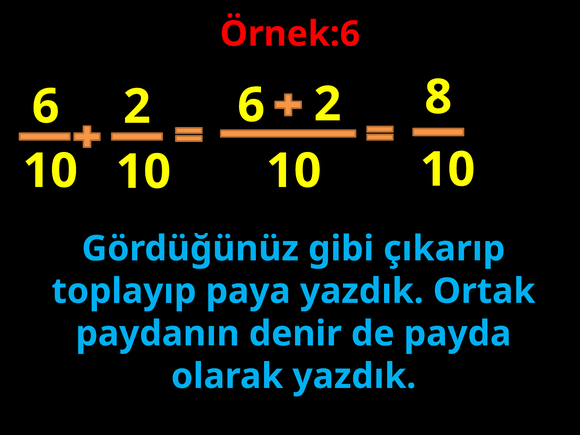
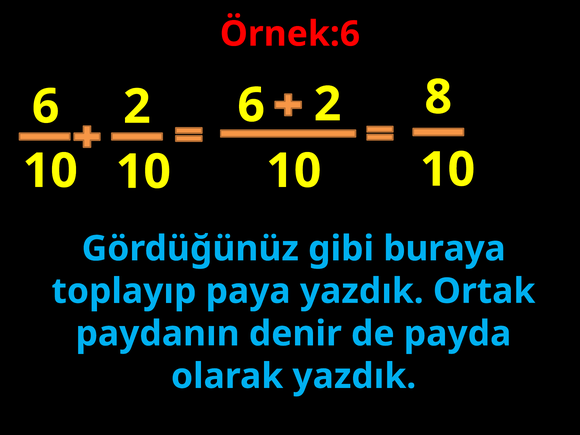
çıkarıp: çıkarıp -> buraya
